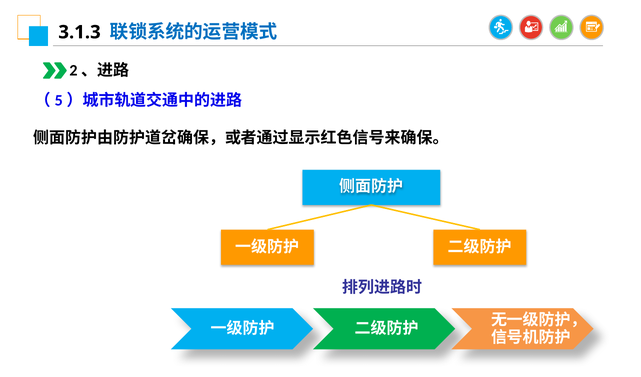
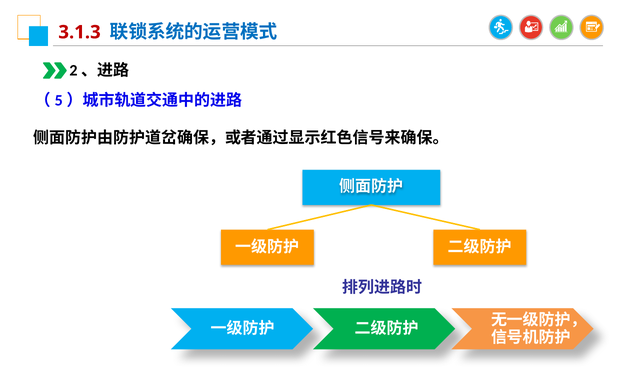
3.1.3 colour: black -> red
